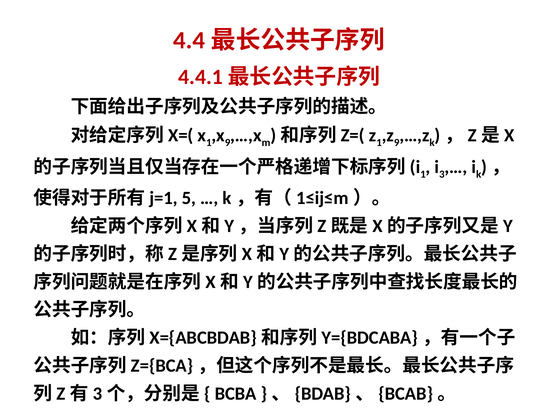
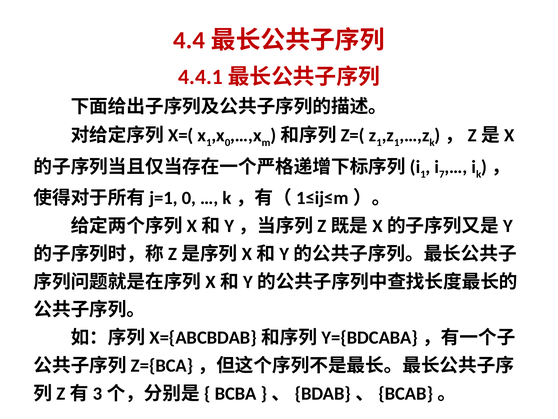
9 at (228, 142): 9 -> 0
9 at (397, 142): 9 -> 1
3: 3 -> 7
5 at (189, 198): 5 -> 0
